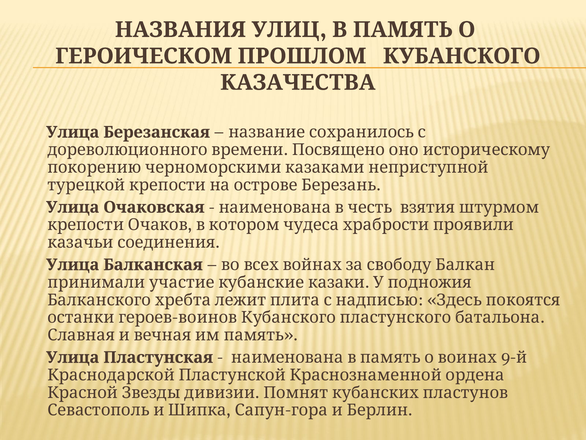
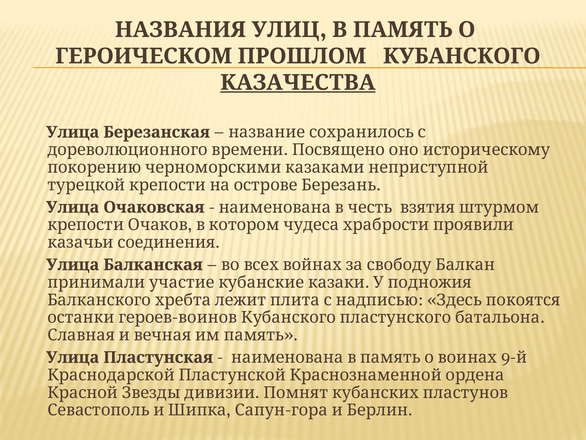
КАЗАЧЕСТВА underline: none -> present
